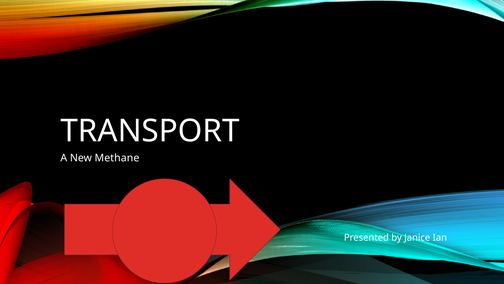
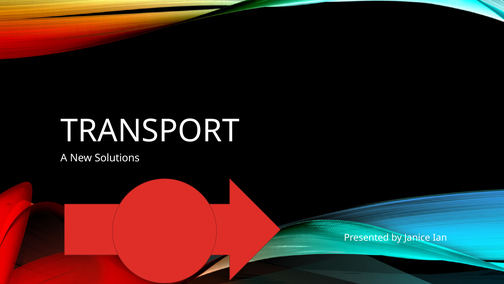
Methane: Methane -> Solutions
